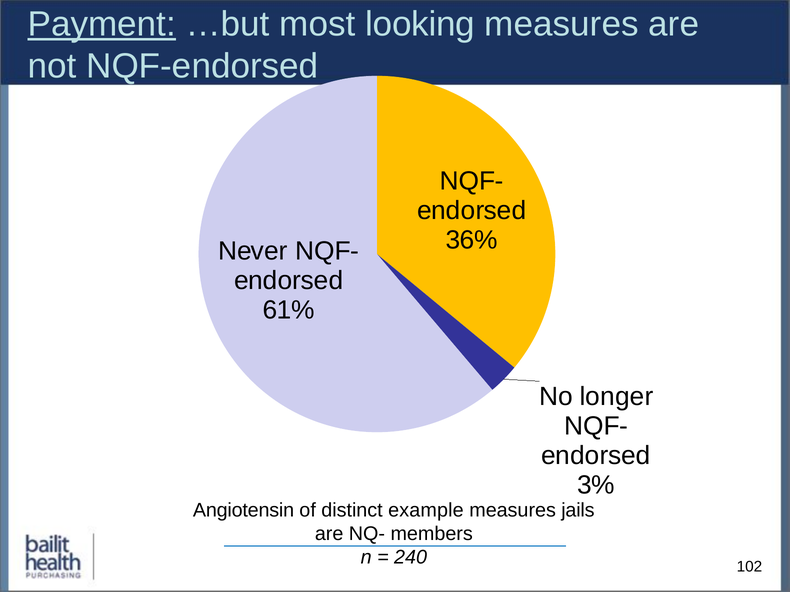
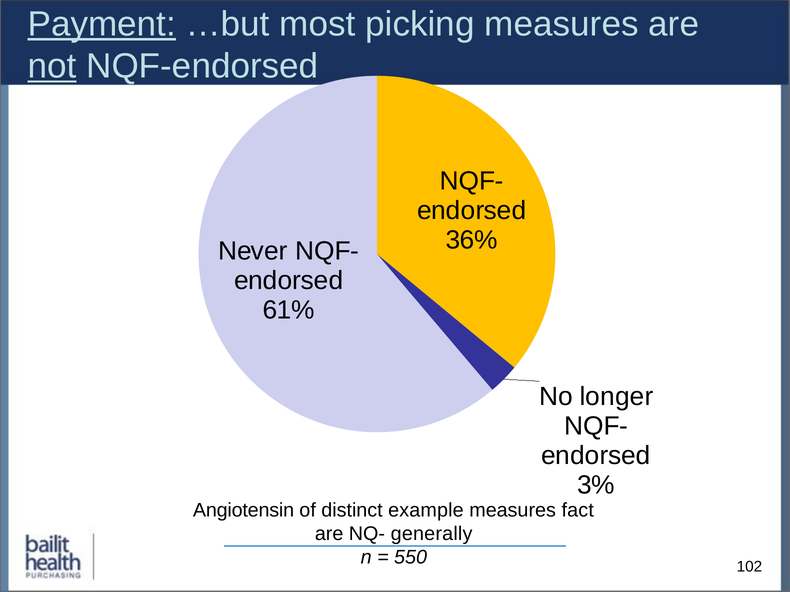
looking: looking -> picking
not underline: none -> present
jails: jails -> fact
members: members -> generally
240: 240 -> 550
